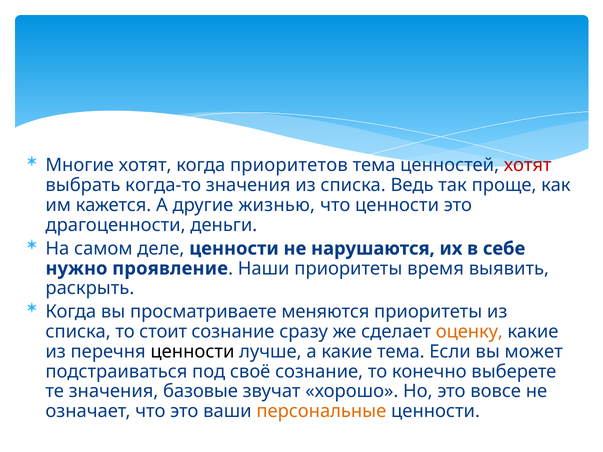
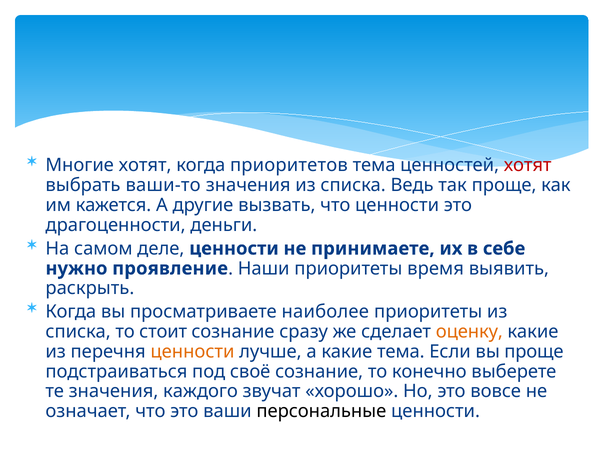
когда-то: когда-то -> ваши-то
жизнью: жизнью -> вызвать
нарушаются: нарушаются -> принимаете
меняются: меняются -> наиболее
ценности at (192, 352) colour: black -> orange
вы может: может -> проще
базовые: базовые -> каждого
персональные colour: orange -> black
